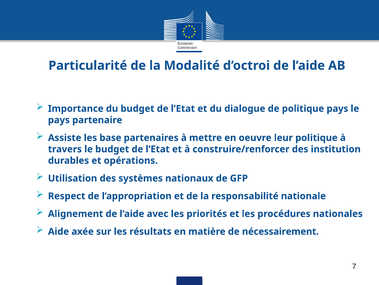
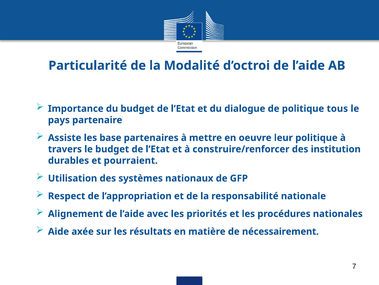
politique pays: pays -> tous
opérations: opérations -> pourraient
